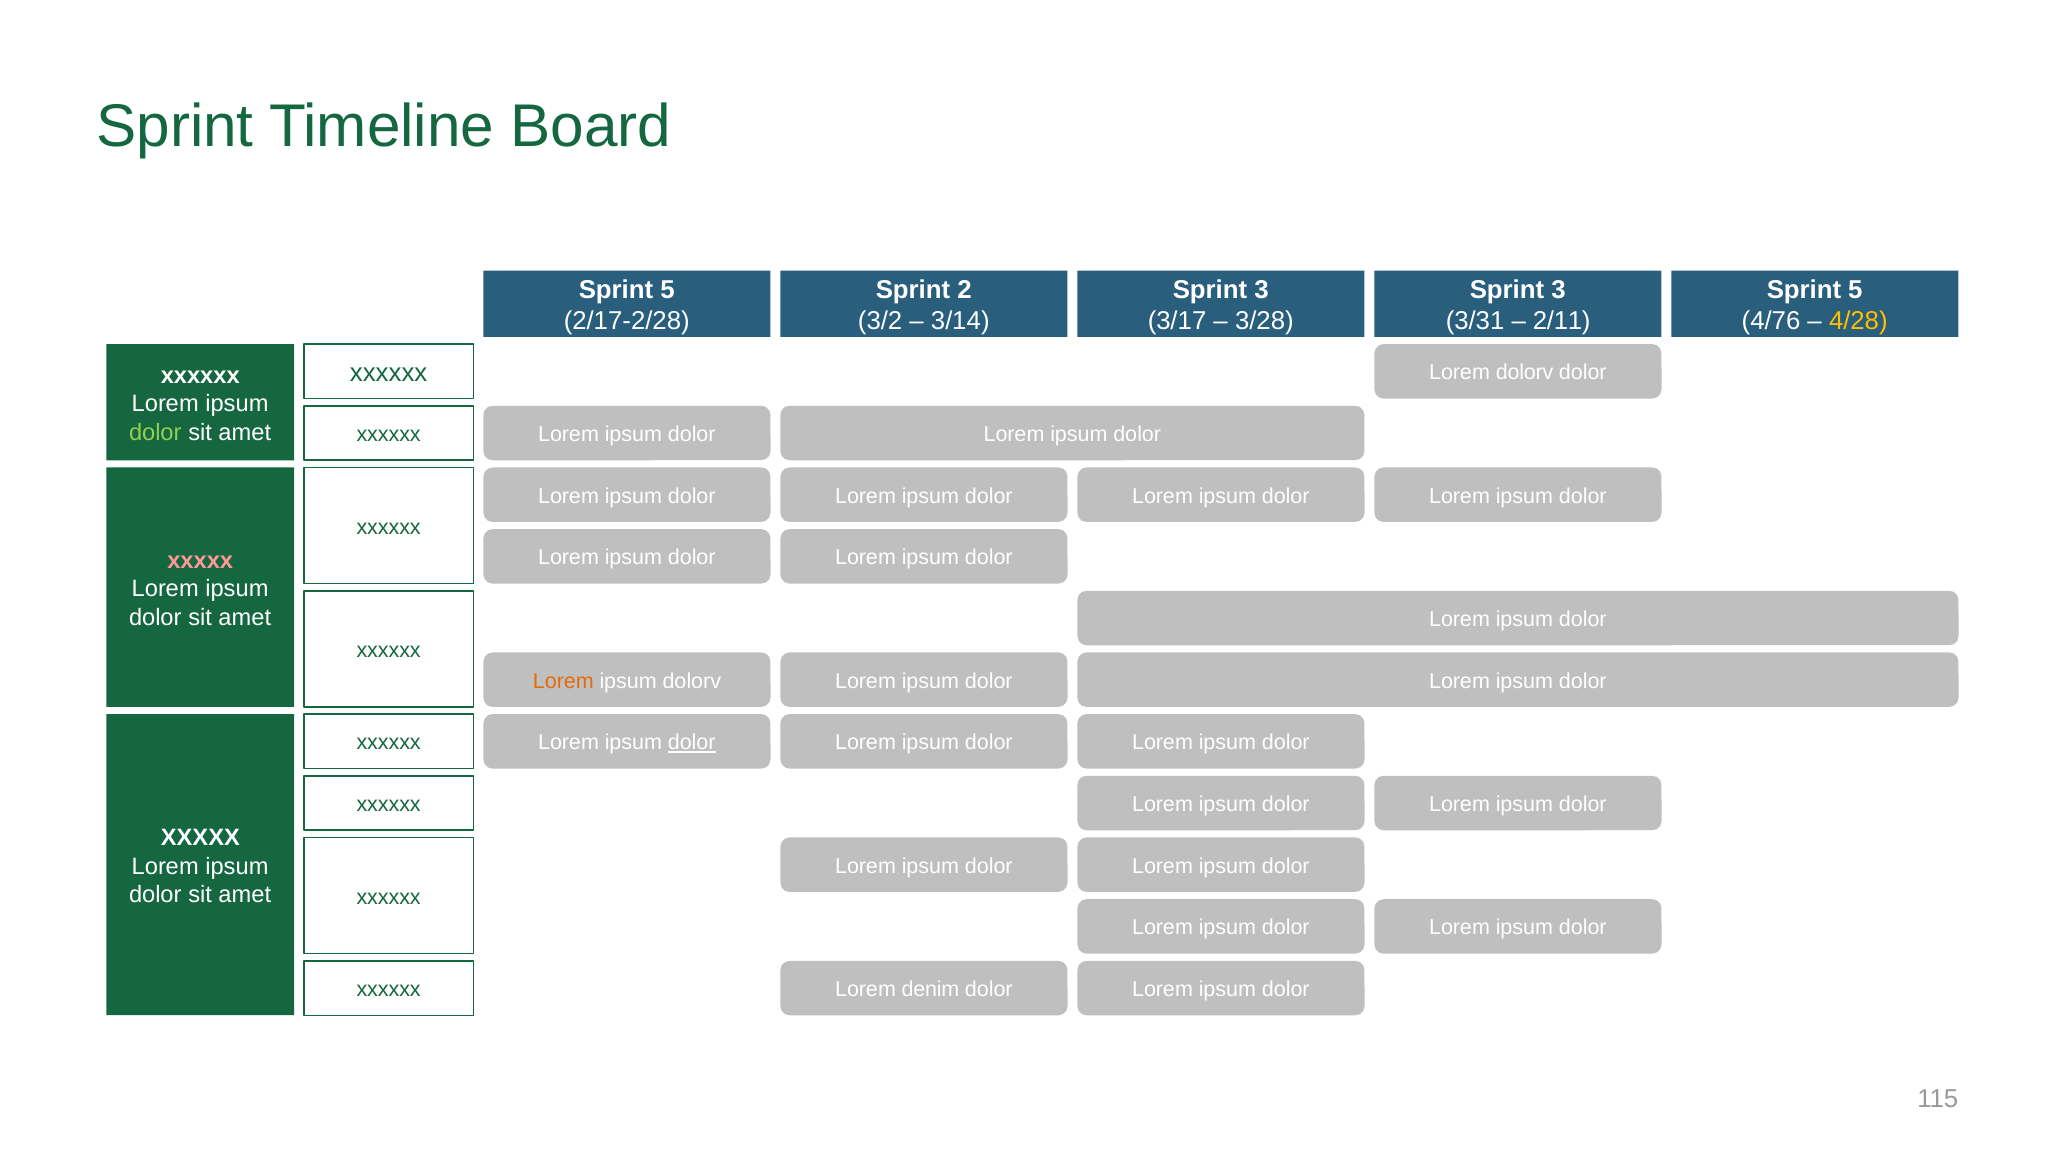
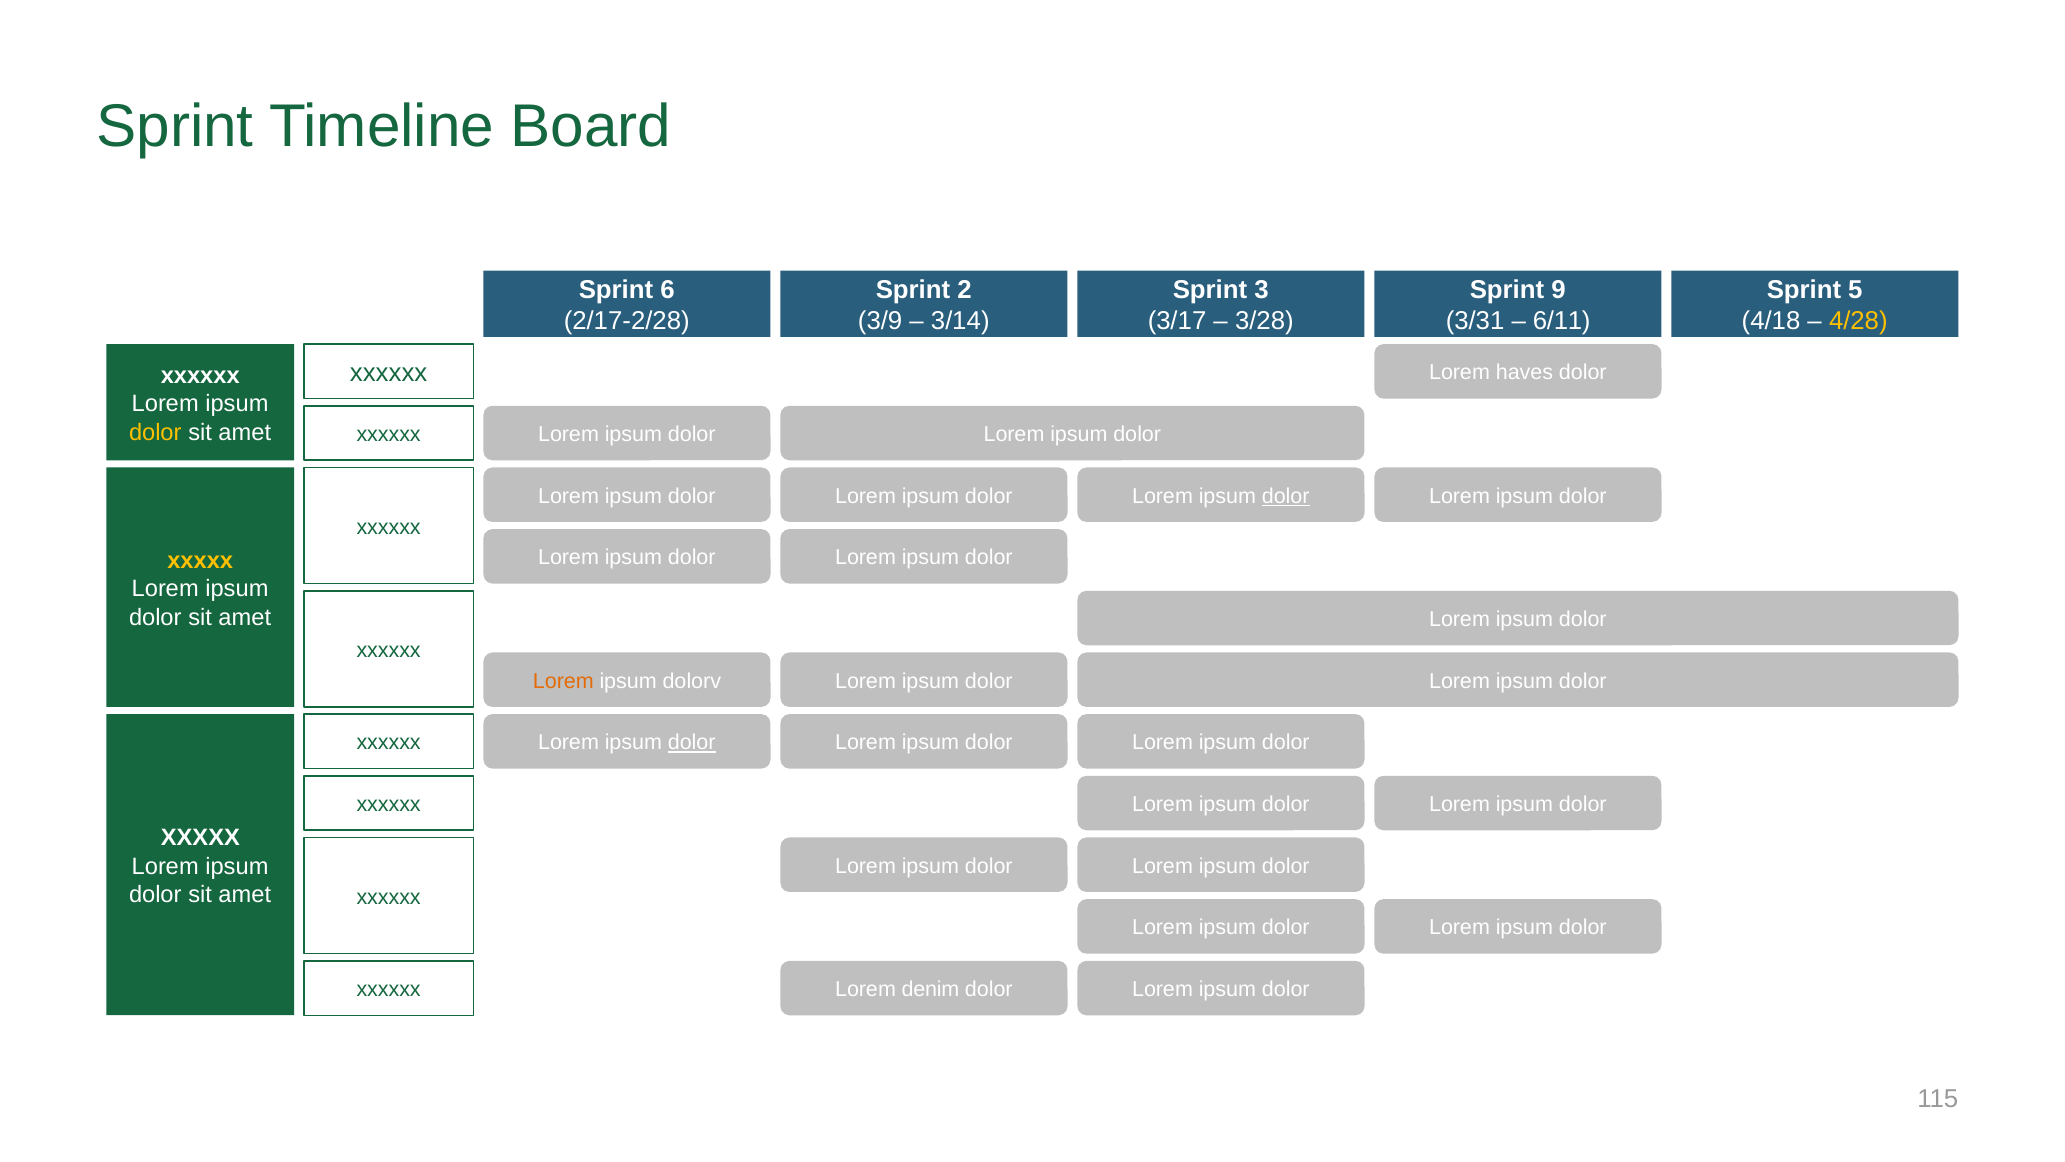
5 at (667, 290): 5 -> 6
3 at (1558, 290): 3 -> 9
3/2: 3/2 -> 3/9
2/11: 2/11 -> 6/11
4/76: 4/76 -> 4/18
Lorem dolorv: dolorv -> haves
dolor at (155, 432) colour: light green -> yellow
dolor at (1286, 496) underline: none -> present
xxxxx at (200, 560) colour: pink -> yellow
